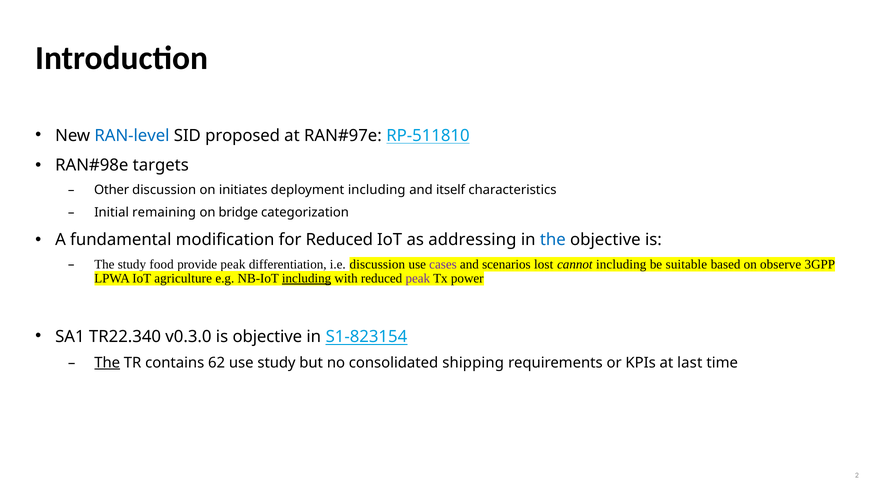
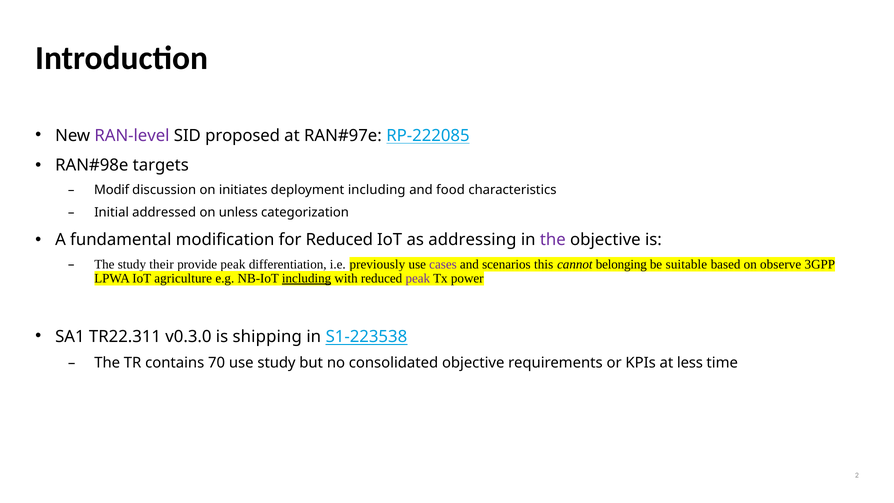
RAN-level colour: blue -> purple
RP-511810: RP-511810 -> RP-222085
Other: Other -> Modif
itself: itself -> food
remaining: remaining -> addressed
bridge: bridge -> unless
the at (553, 240) colour: blue -> purple
food: food -> their
i.e discussion: discussion -> previously
lost: lost -> this
cannot including: including -> belonging
TR22.340: TR22.340 -> TR22.311
is objective: objective -> shipping
S1-823154: S1-823154 -> S1-223538
The at (107, 363) underline: present -> none
62: 62 -> 70
consolidated shipping: shipping -> objective
last: last -> less
